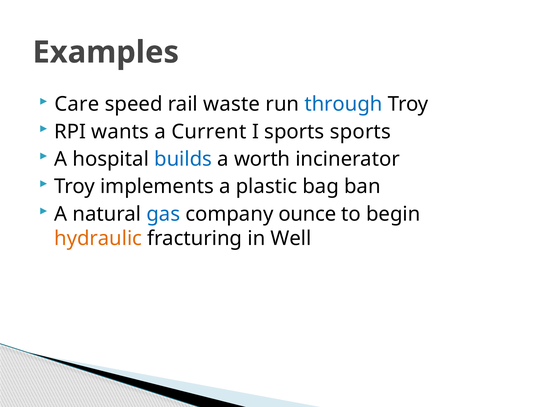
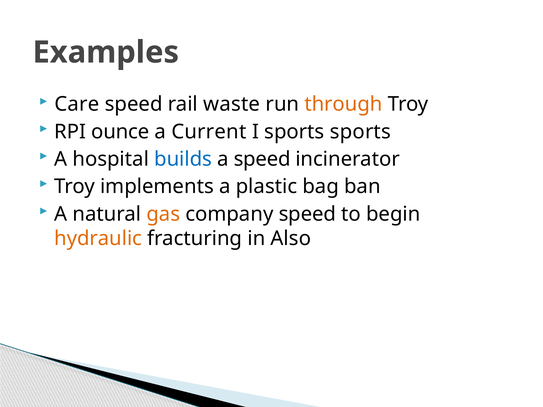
through colour: blue -> orange
wants: wants -> ounce
a worth: worth -> speed
gas colour: blue -> orange
company ounce: ounce -> speed
Well: Well -> Also
